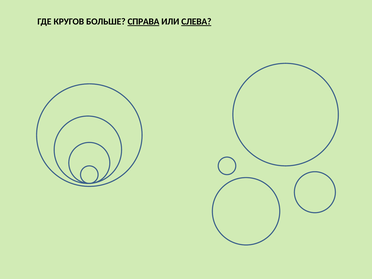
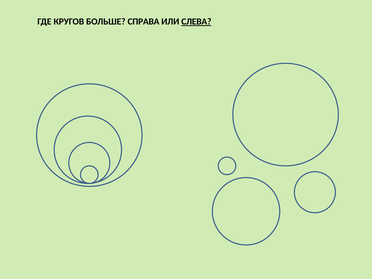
СПРАВА underline: present -> none
